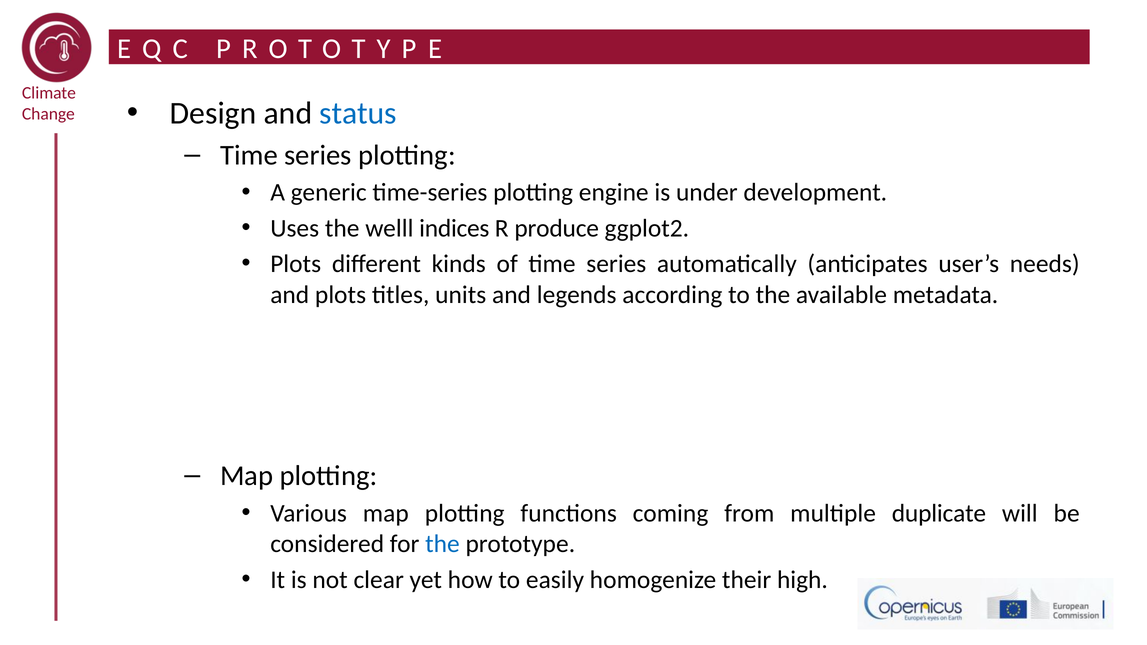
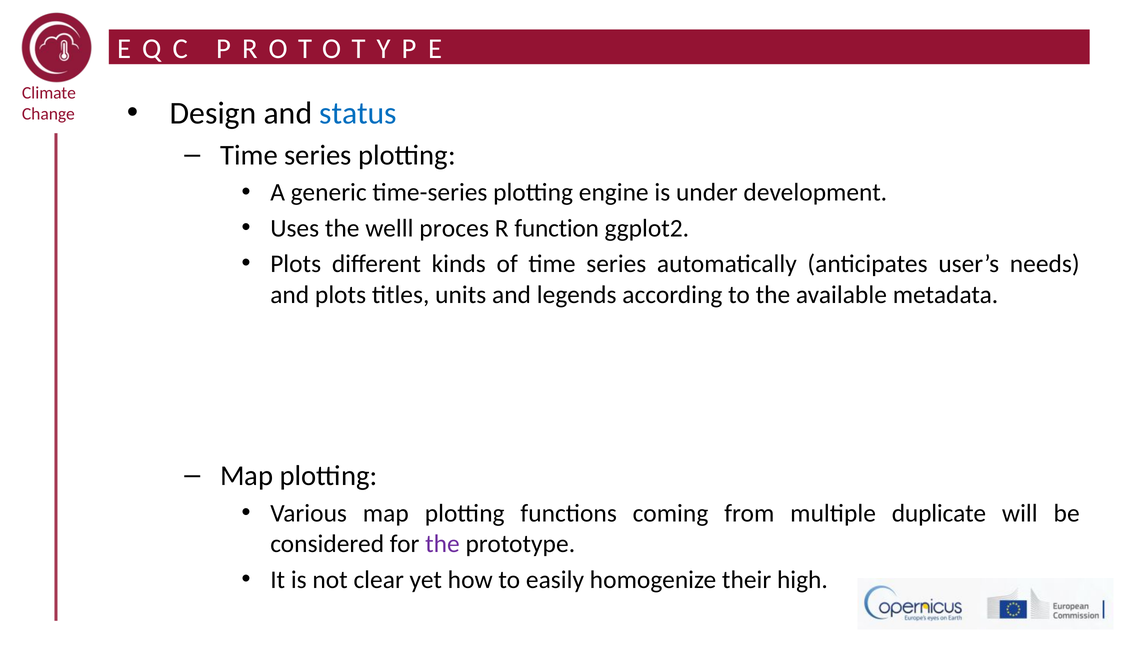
indices: indices -> proces
produce: produce -> function
the at (442, 544) colour: blue -> purple
